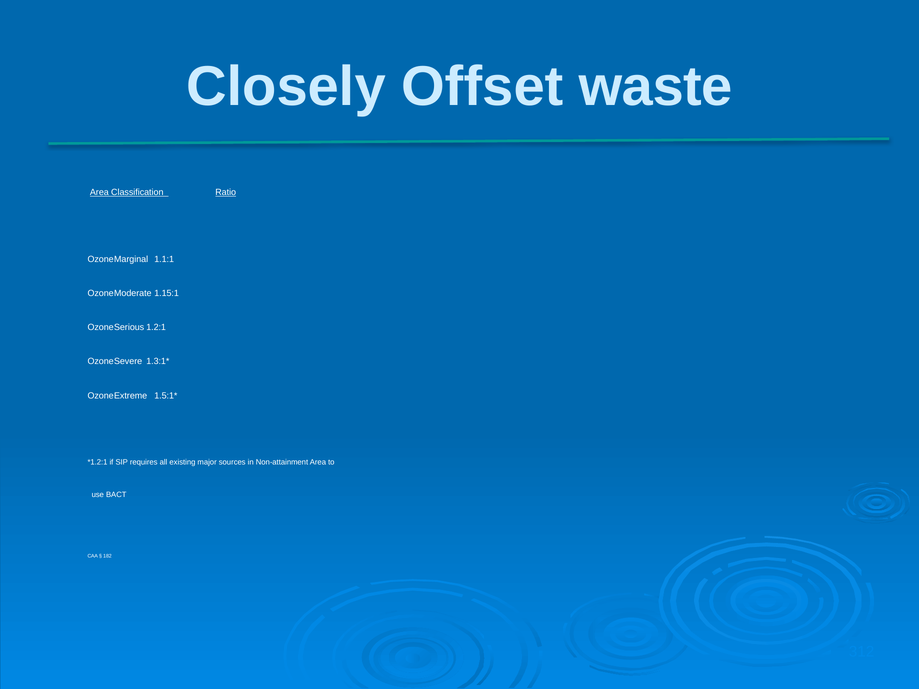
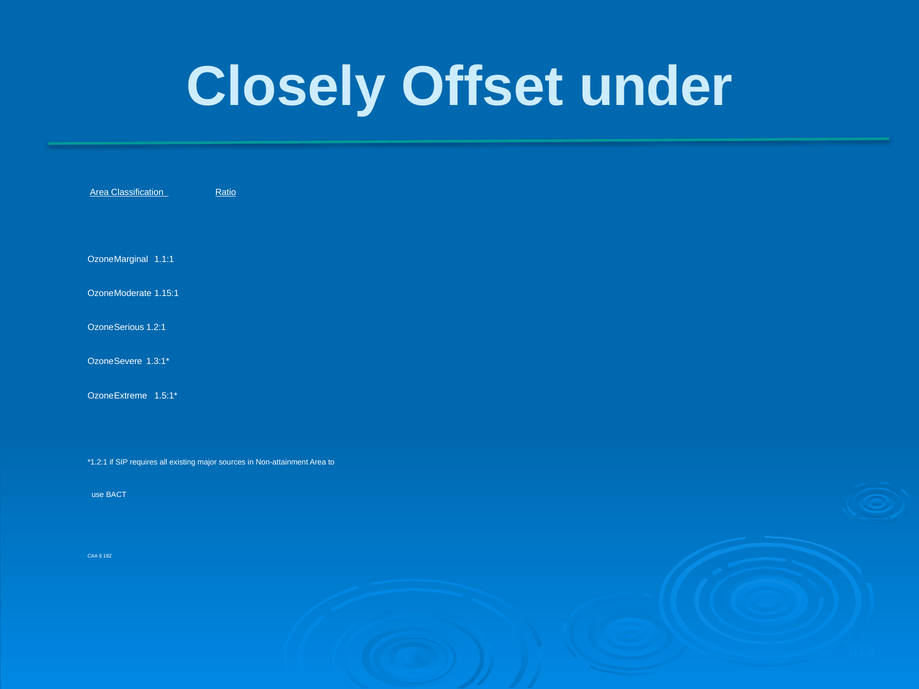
waste: waste -> under
